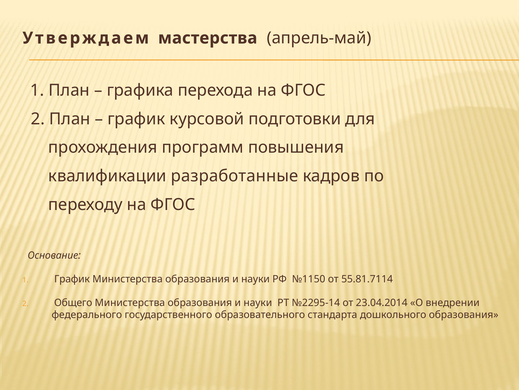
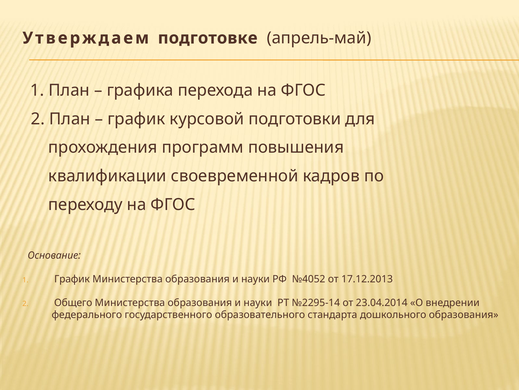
мастерства: мастерства -> подготовке
разработанные: разработанные -> своевременной
№1150: №1150 -> №4052
55.81.7114: 55.81.7114 -> 17.12.2013
